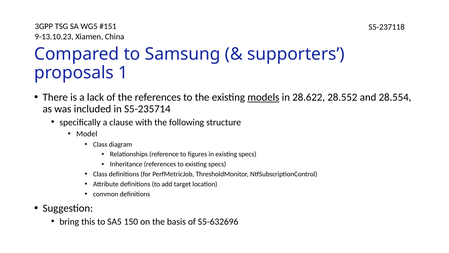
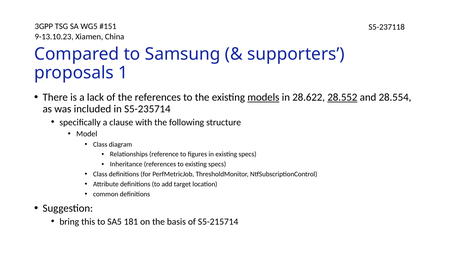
28.552 underline: none -> present
150: 150 -> 181
S5-632696: S5-632696 -> S5-215714
